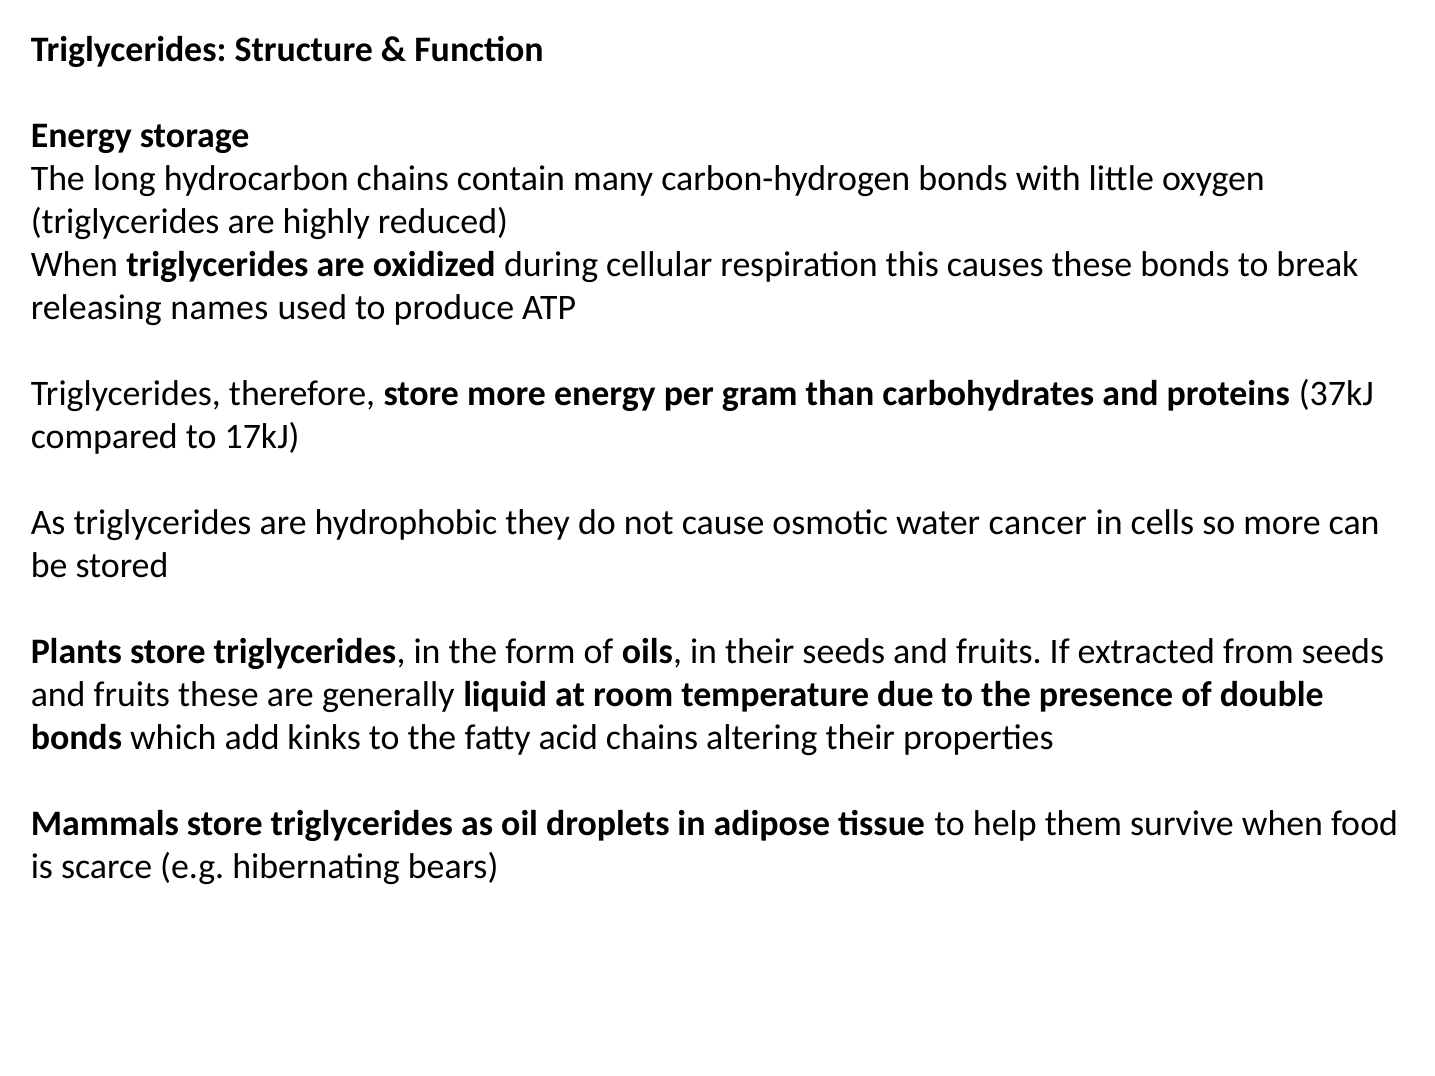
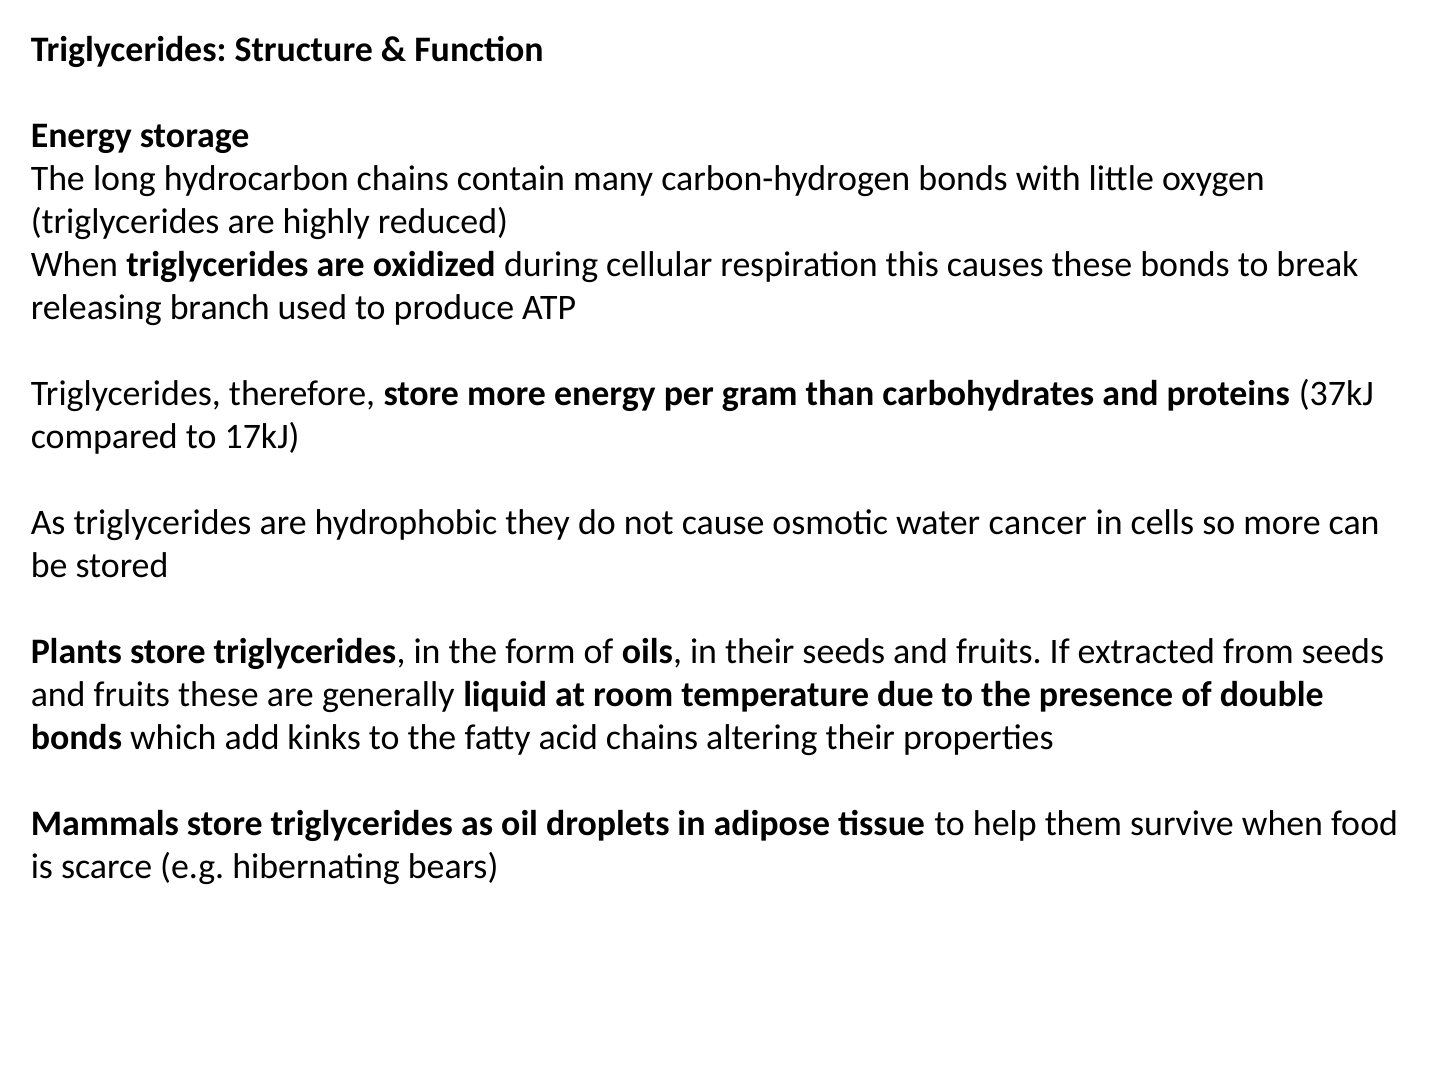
names: names -> branch
